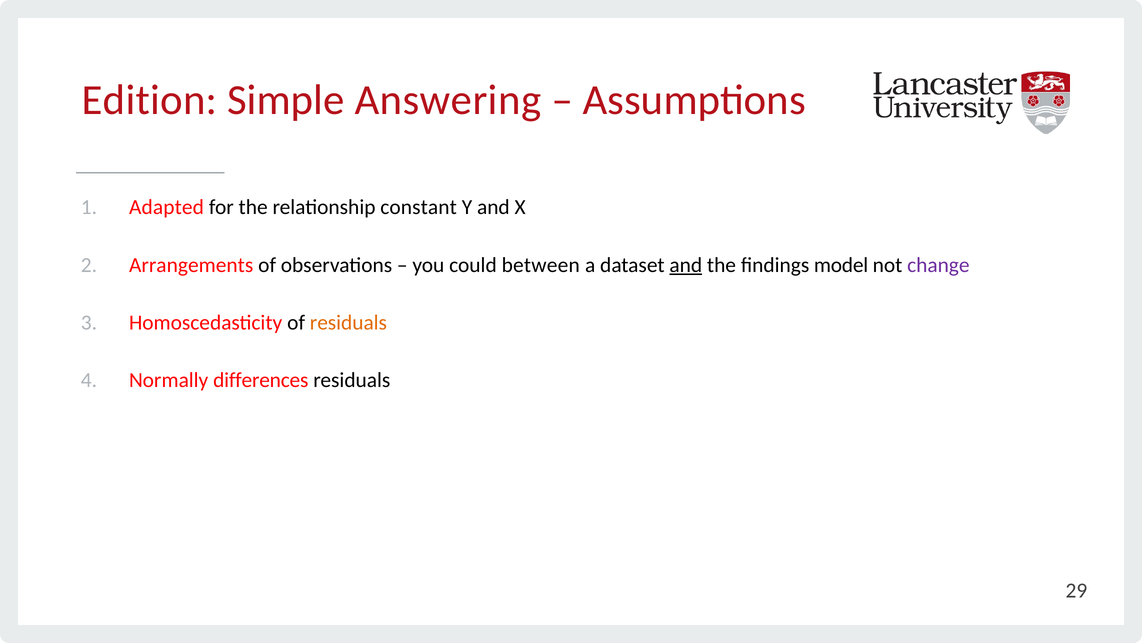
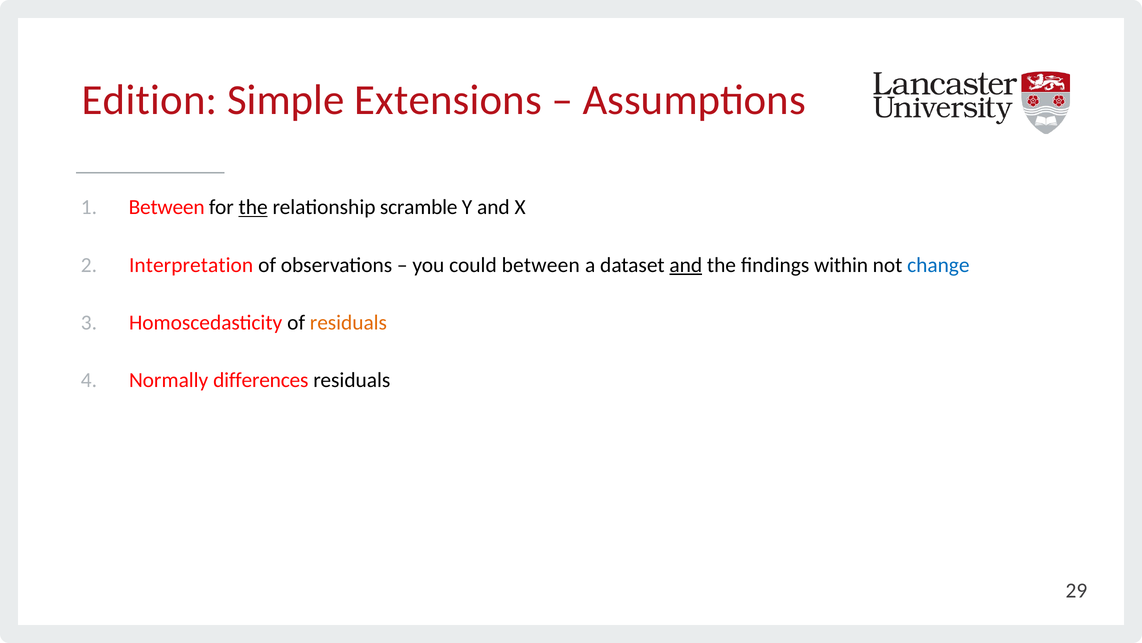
Answering: Answering -> Extensions
Adapted at (167, 207): Adapted -> Between
the at (253, 207) underline: none -> present
constant: constant -> scramble
Arrangements: Arrangements -> Interpretation
model: model -> within
change colour: purple -> blue
